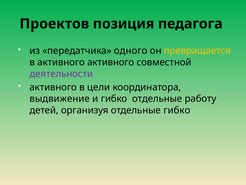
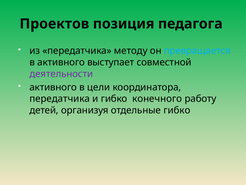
одного: одного -> методу
превращается colour: yellow -> light blue
активного активного: активного -> выступает
выдвижение at (60, 99): выдвижение -> передатчика
гибко отдельные: отдельные -> конечного
